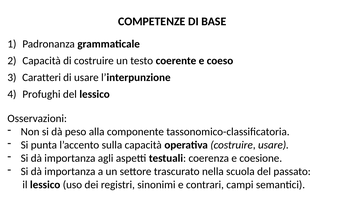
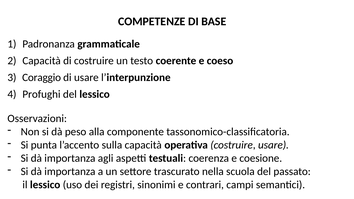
Caratteri: Caratteri -> Coraggio
